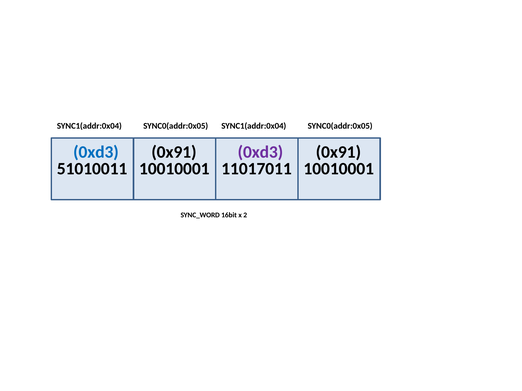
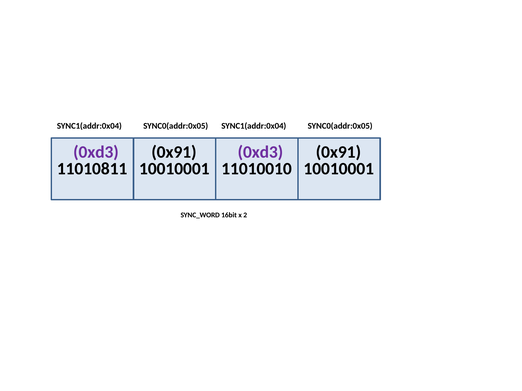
0xd3 at (96, 152) colour: blue -> purple
51010011: 51010011 -> 11010811
11017011: 11017011 -> 11010010
